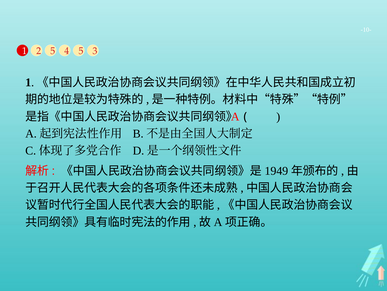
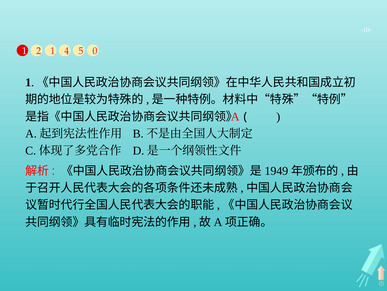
2 5: 5 -> 1
3: 3 -> 0
